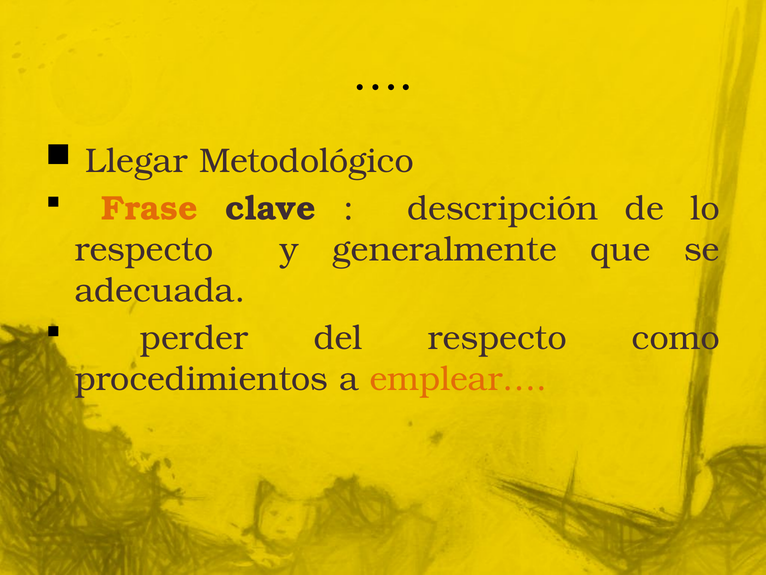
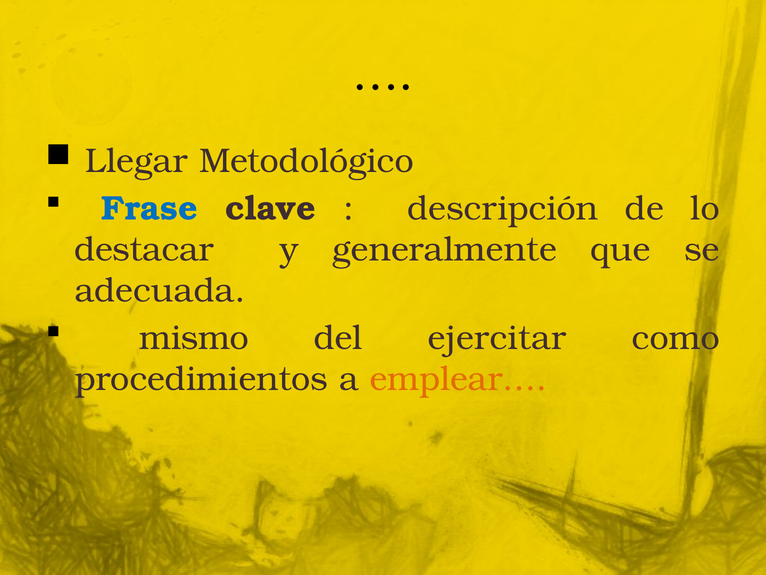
Frase colour: orange -> blue
respecto at (144, 249): respecto -> destacar
perder: perder -> mismo
del respecto: respecto -> ejercitar
